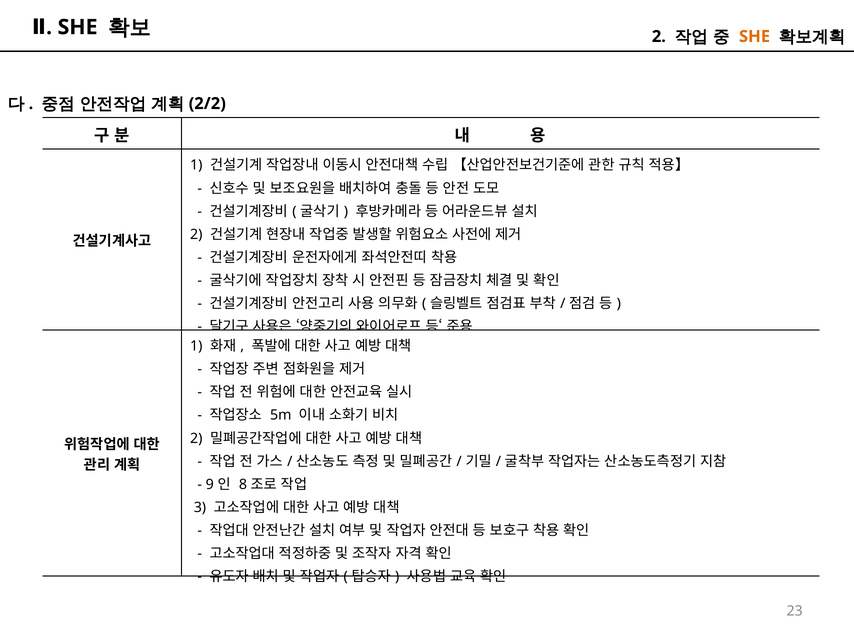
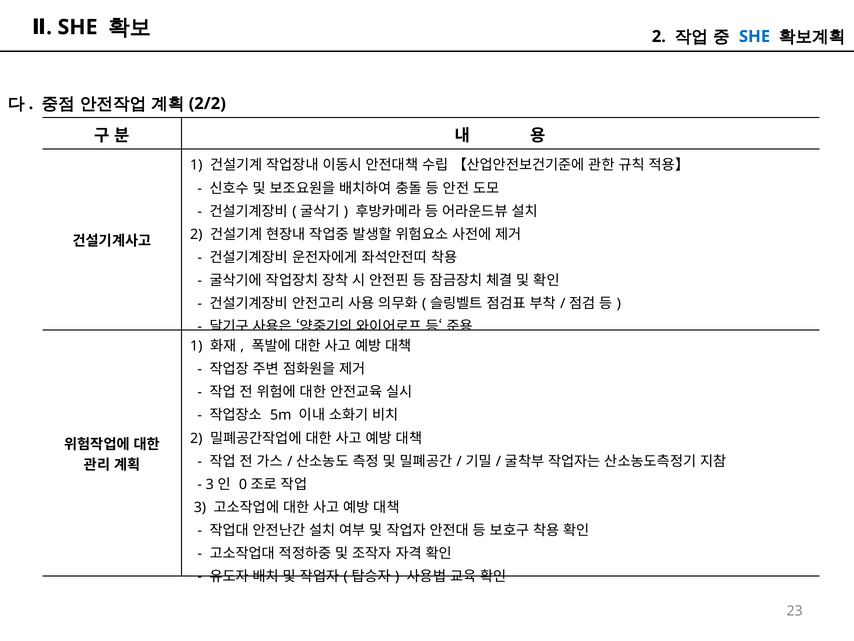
SHE at (755, 36) colour: orange -> blue
9 at (210, 484): 9 -> 3
8: 8 -> 0
